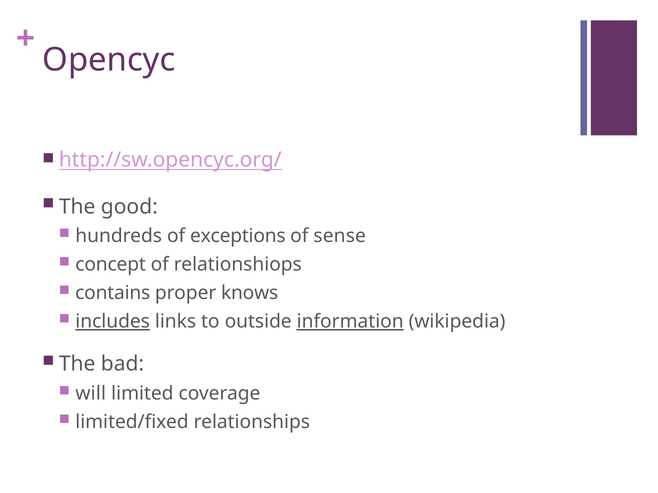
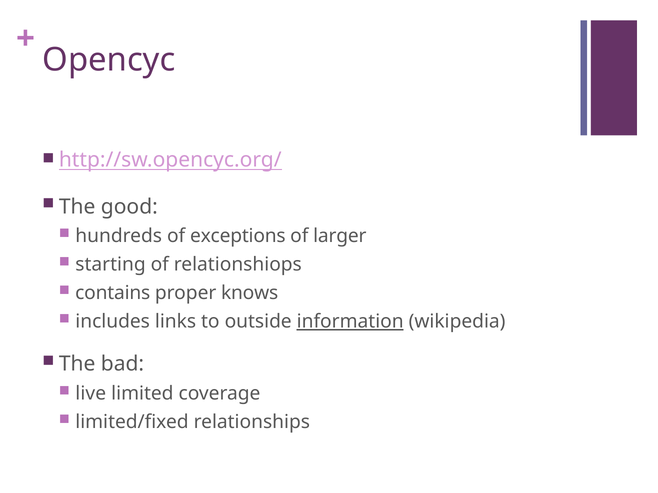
sense: sense -> larger
concept: concept -> starting
includes underline: present -> none
will: will -> live
